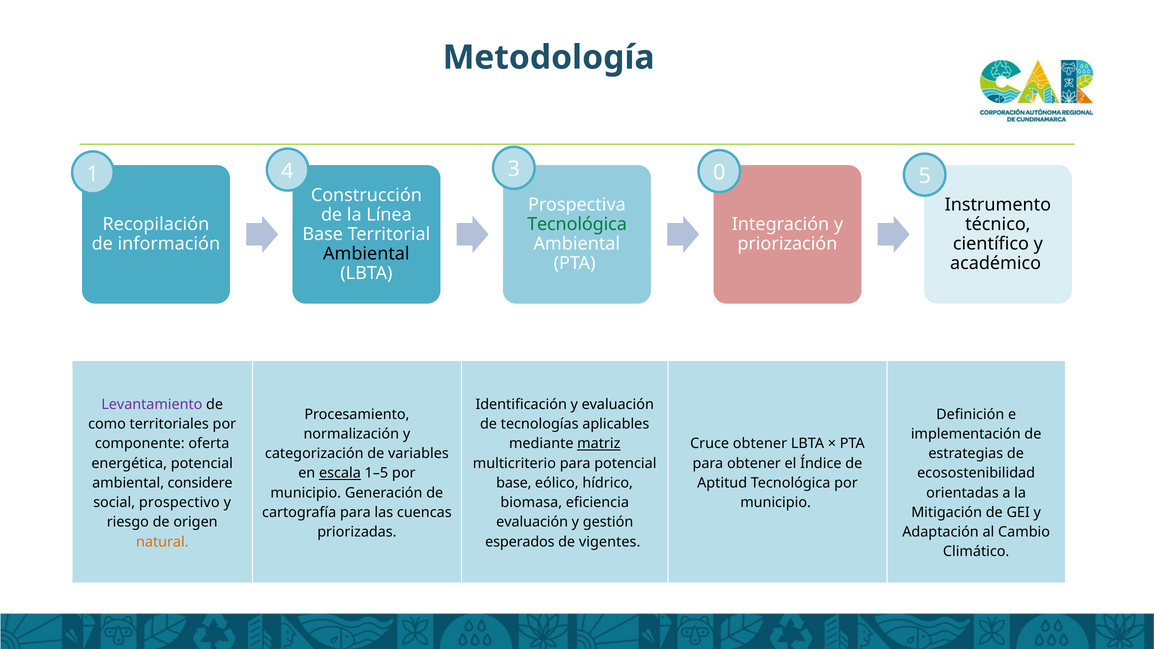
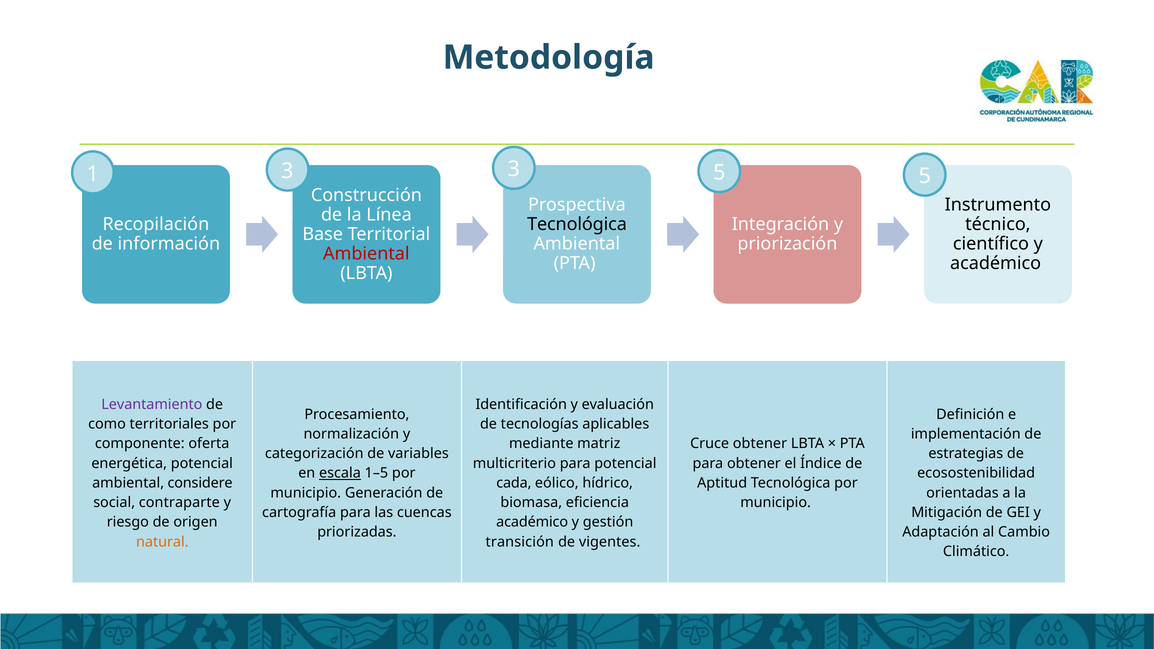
1 4: 4 -> 3
3 0: 0 -> 5
Tecnológica at (577, 225) colour: green -> black
Ambiental at (366, 254) colour: black -> red
matriz underline: present -> none
base at (514, 483): base -> cada
prospectivo: prospectivo -> contraparte
evaluación at (532, 522): evaluación -> académico
esperados: esperados -> transición
